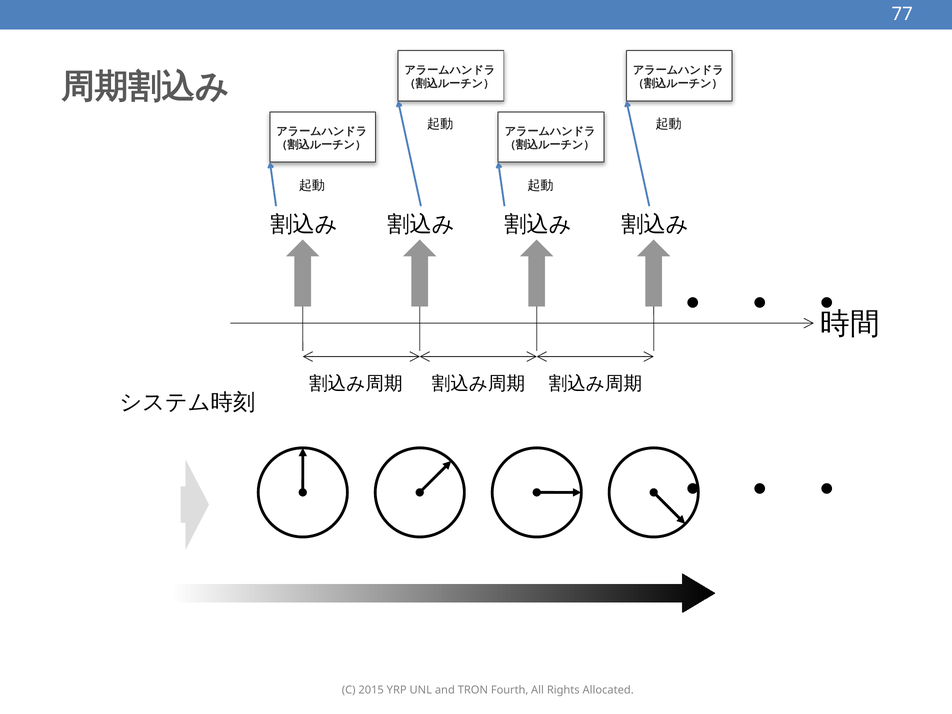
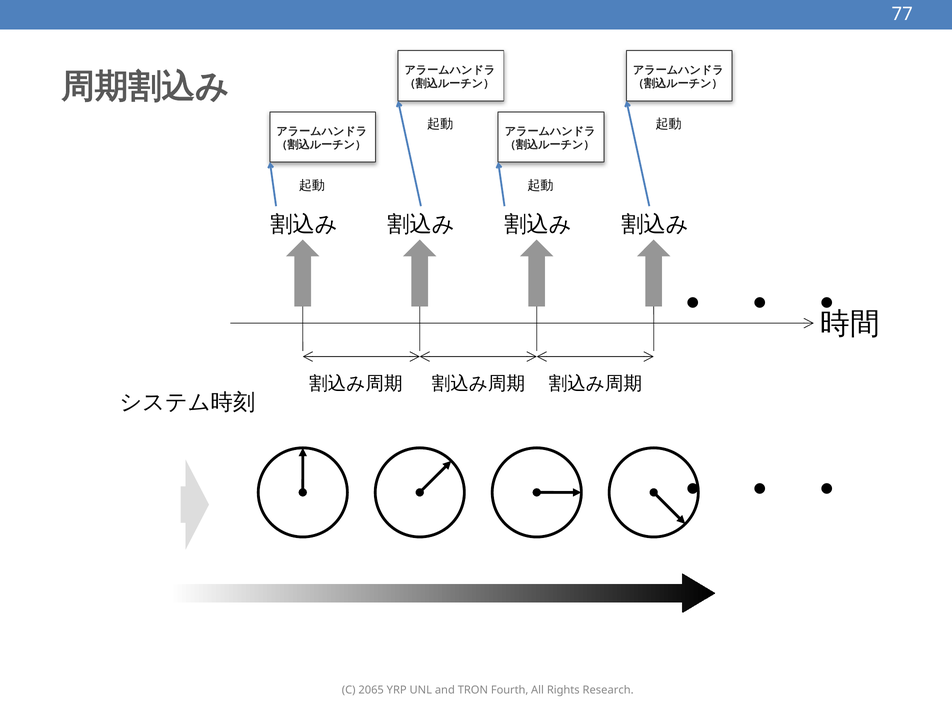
2015: 2015 -> 2065
Allocated: Allocated -> Research
